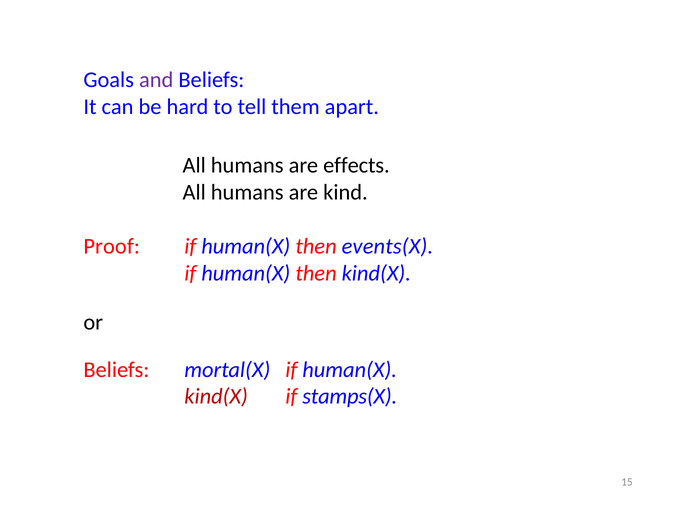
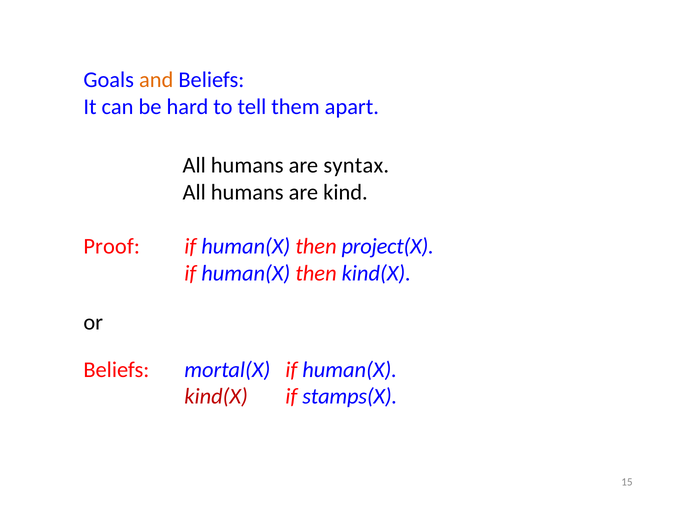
and colour: purple -> orange
effects: effects -> syntax
events(X: events(X -> project(X
